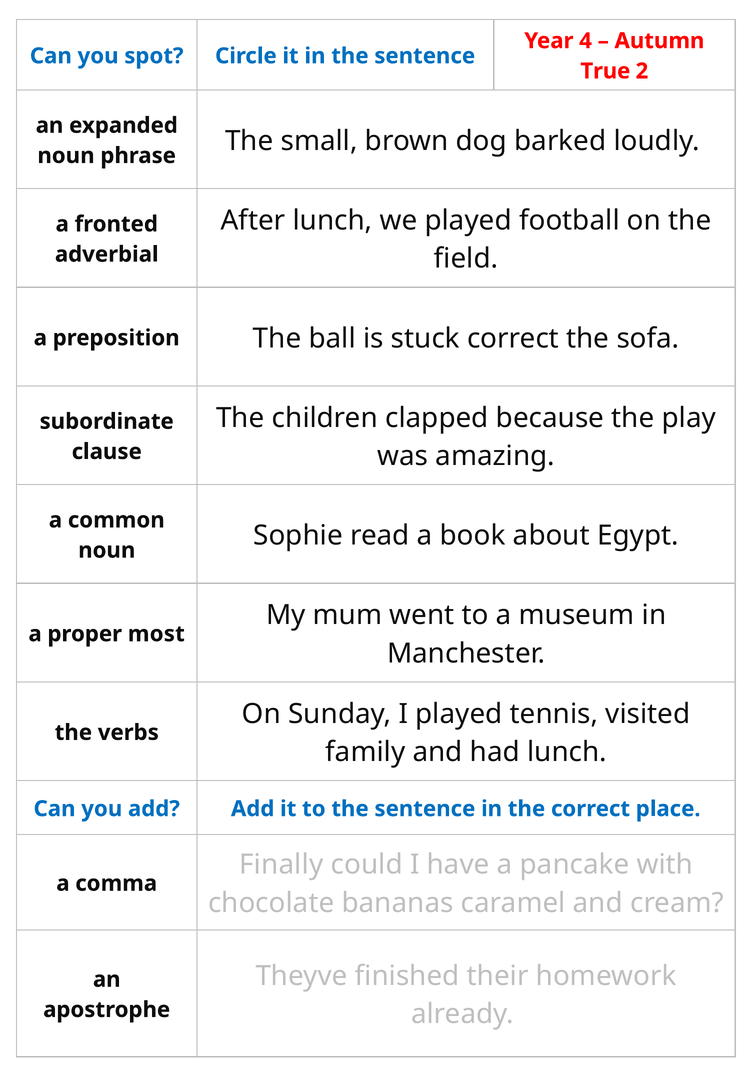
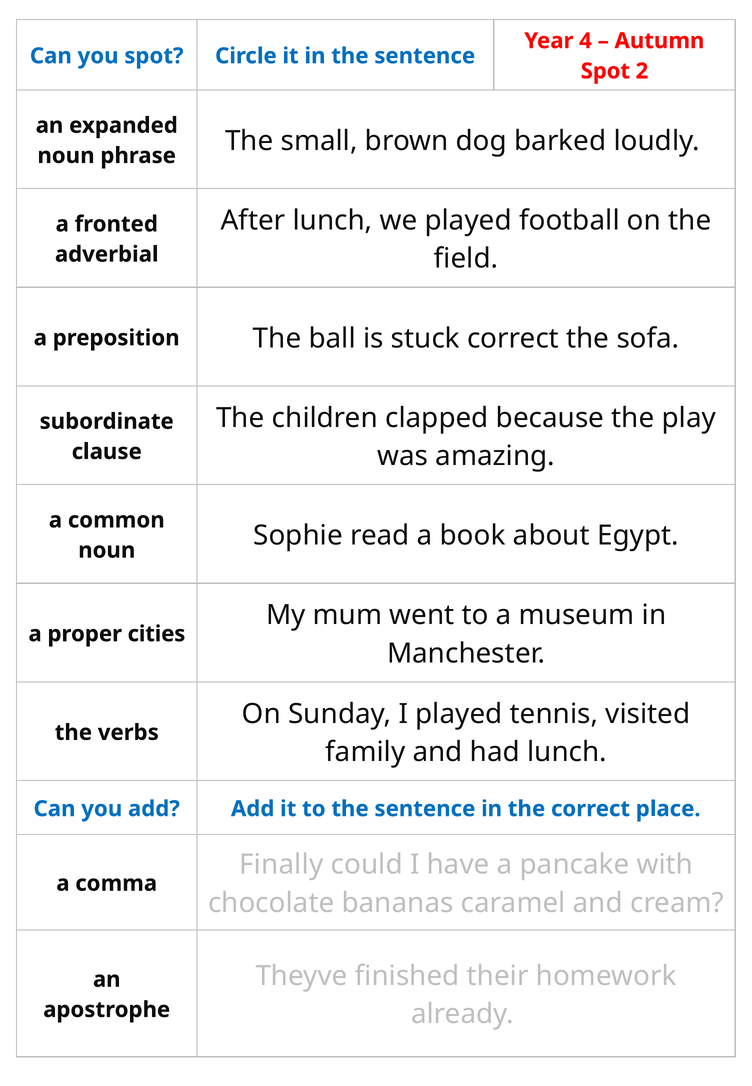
True at (605, 71): True -> Spot
most: most -> cities
